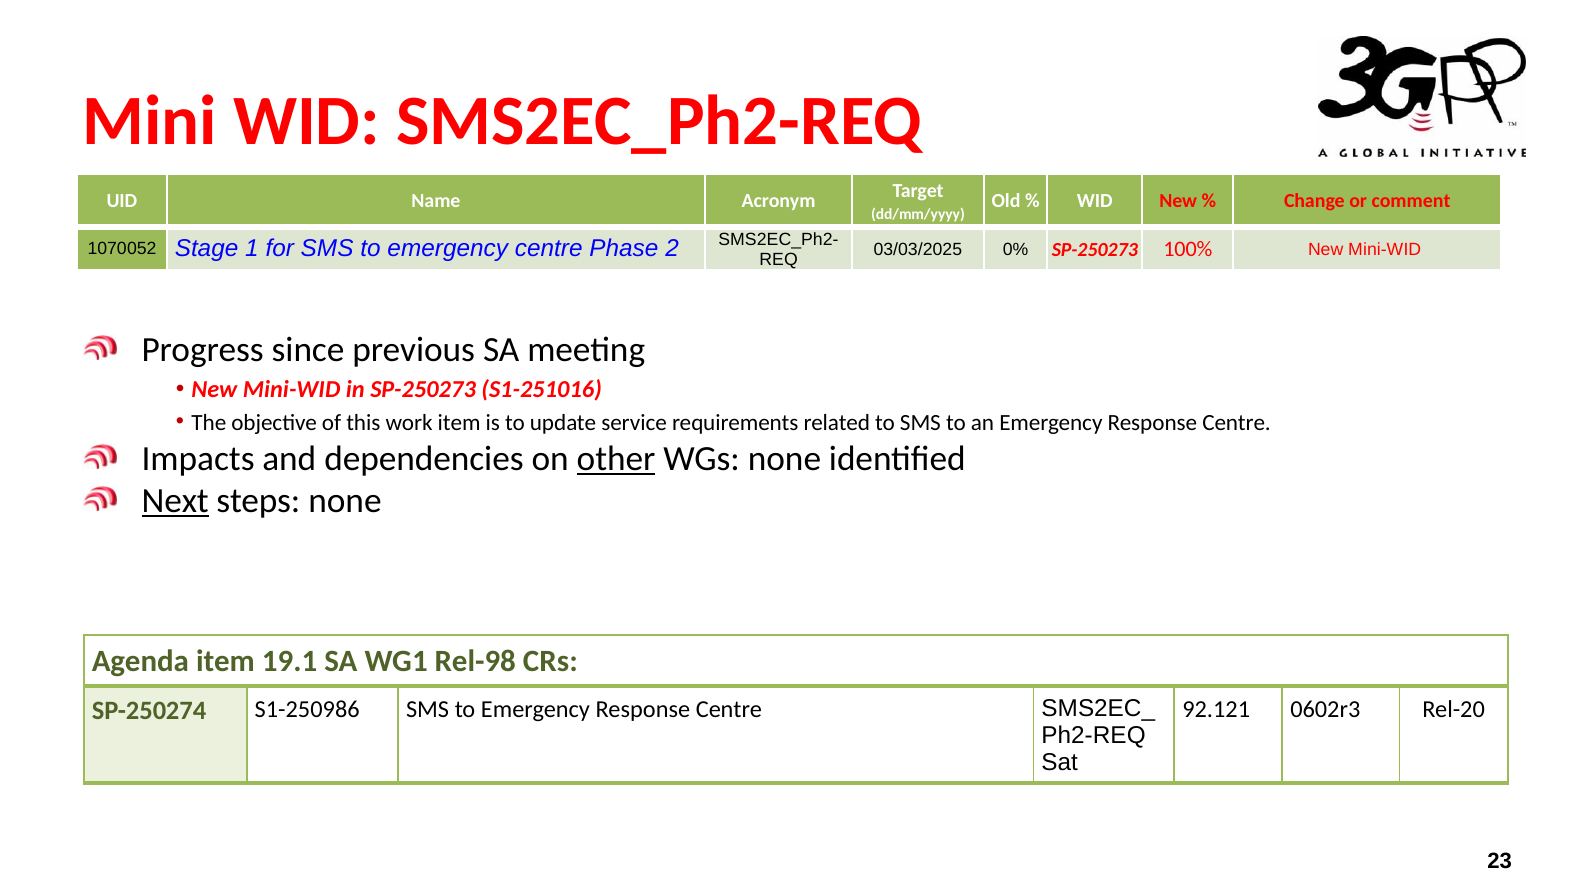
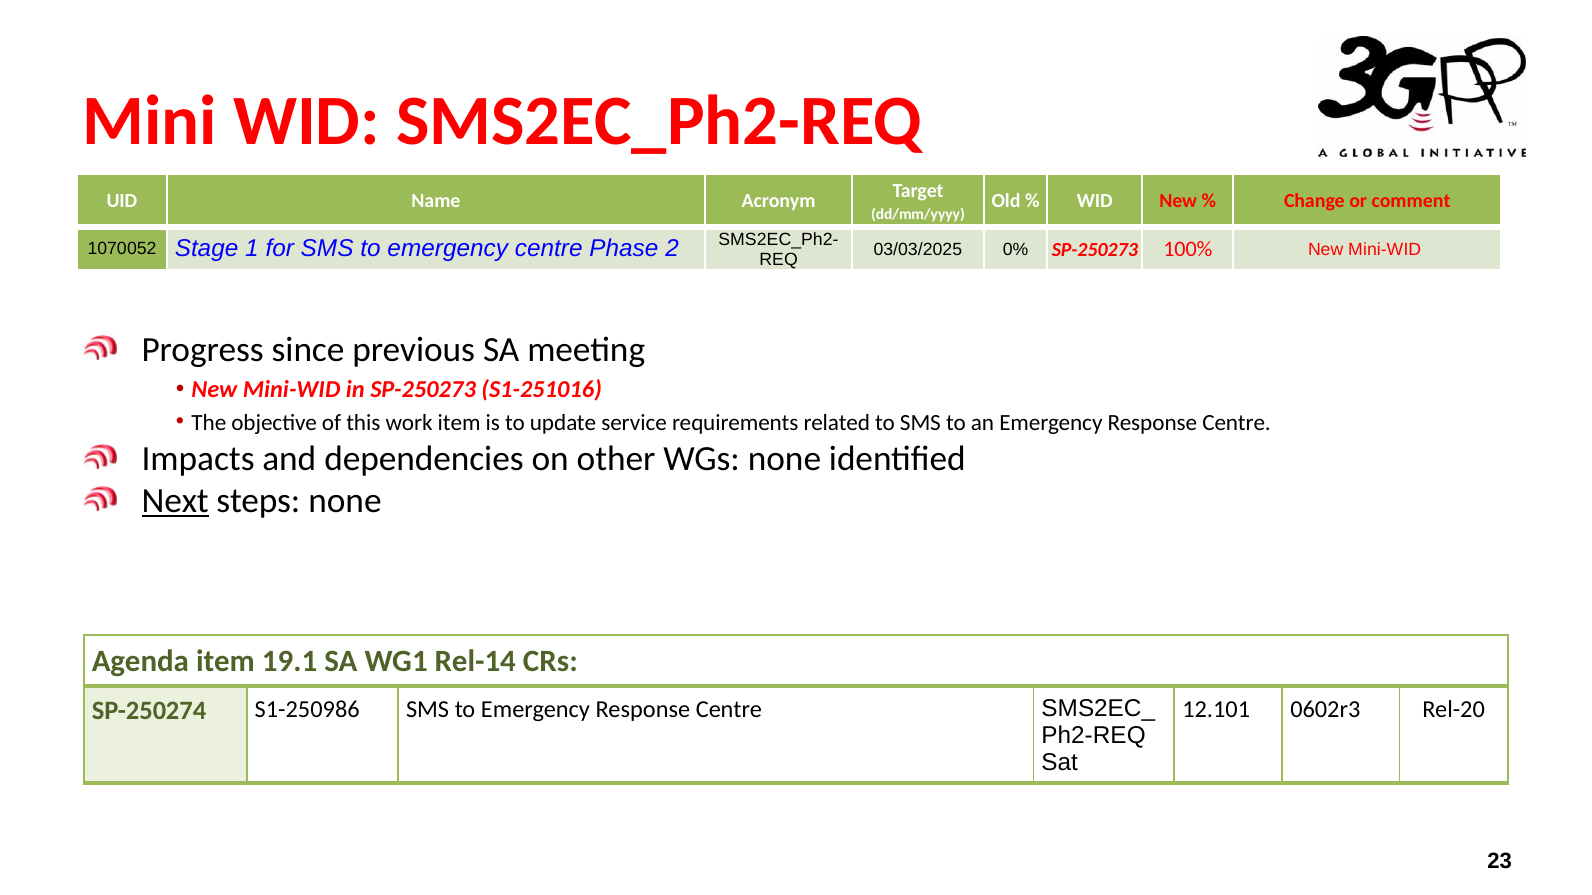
other underline: present -> none
Rel-98: Rel-98 -> Rel-14
92.121: 92.121 -> 12.101
